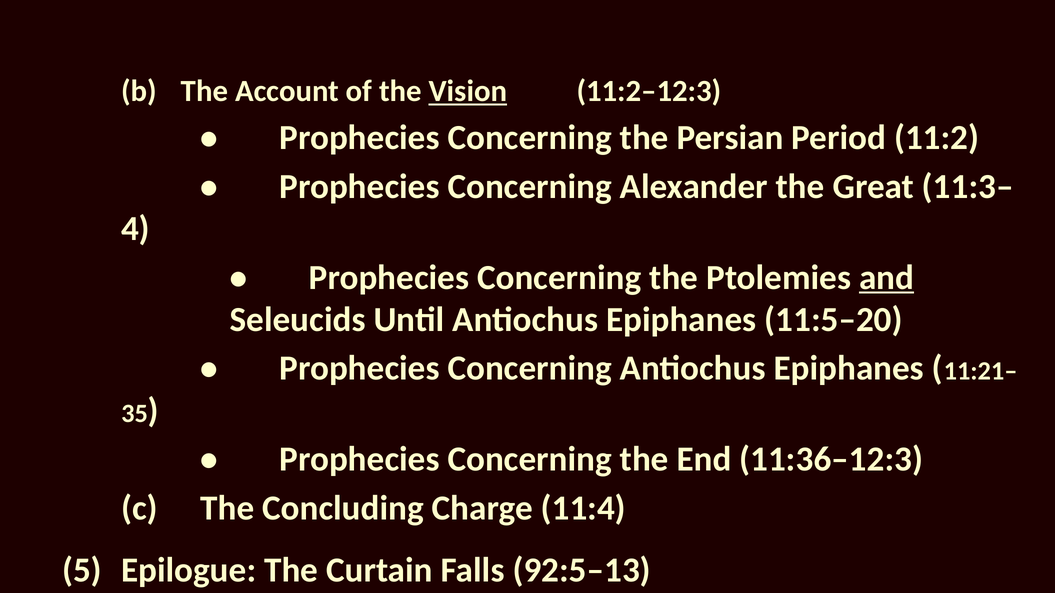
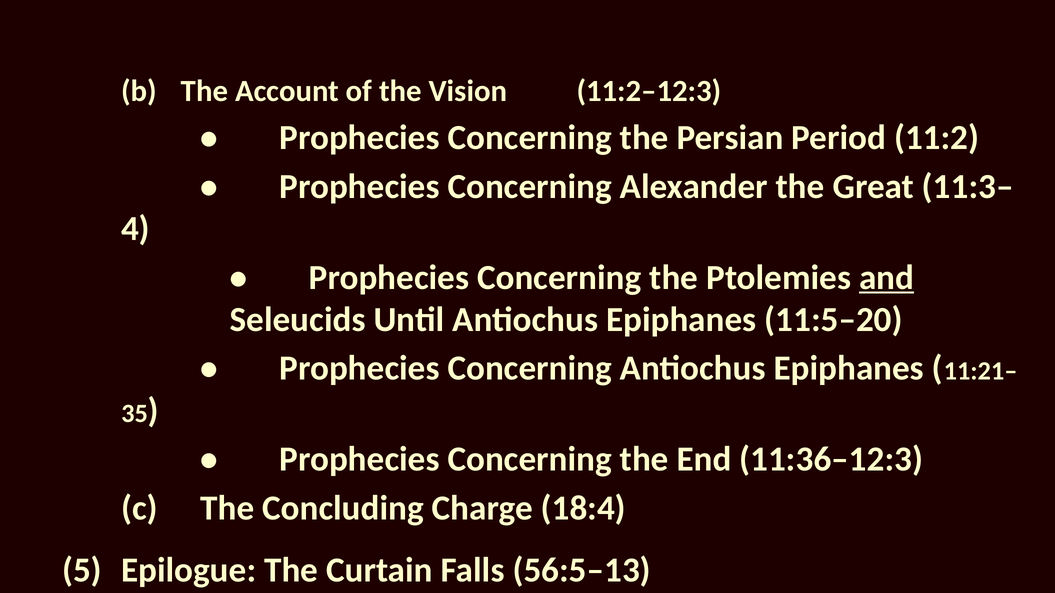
Vision underline: present -> none
11:4: 11:4 -> 18:4
92:5–13: 92:5–13 -> 56:5–13
